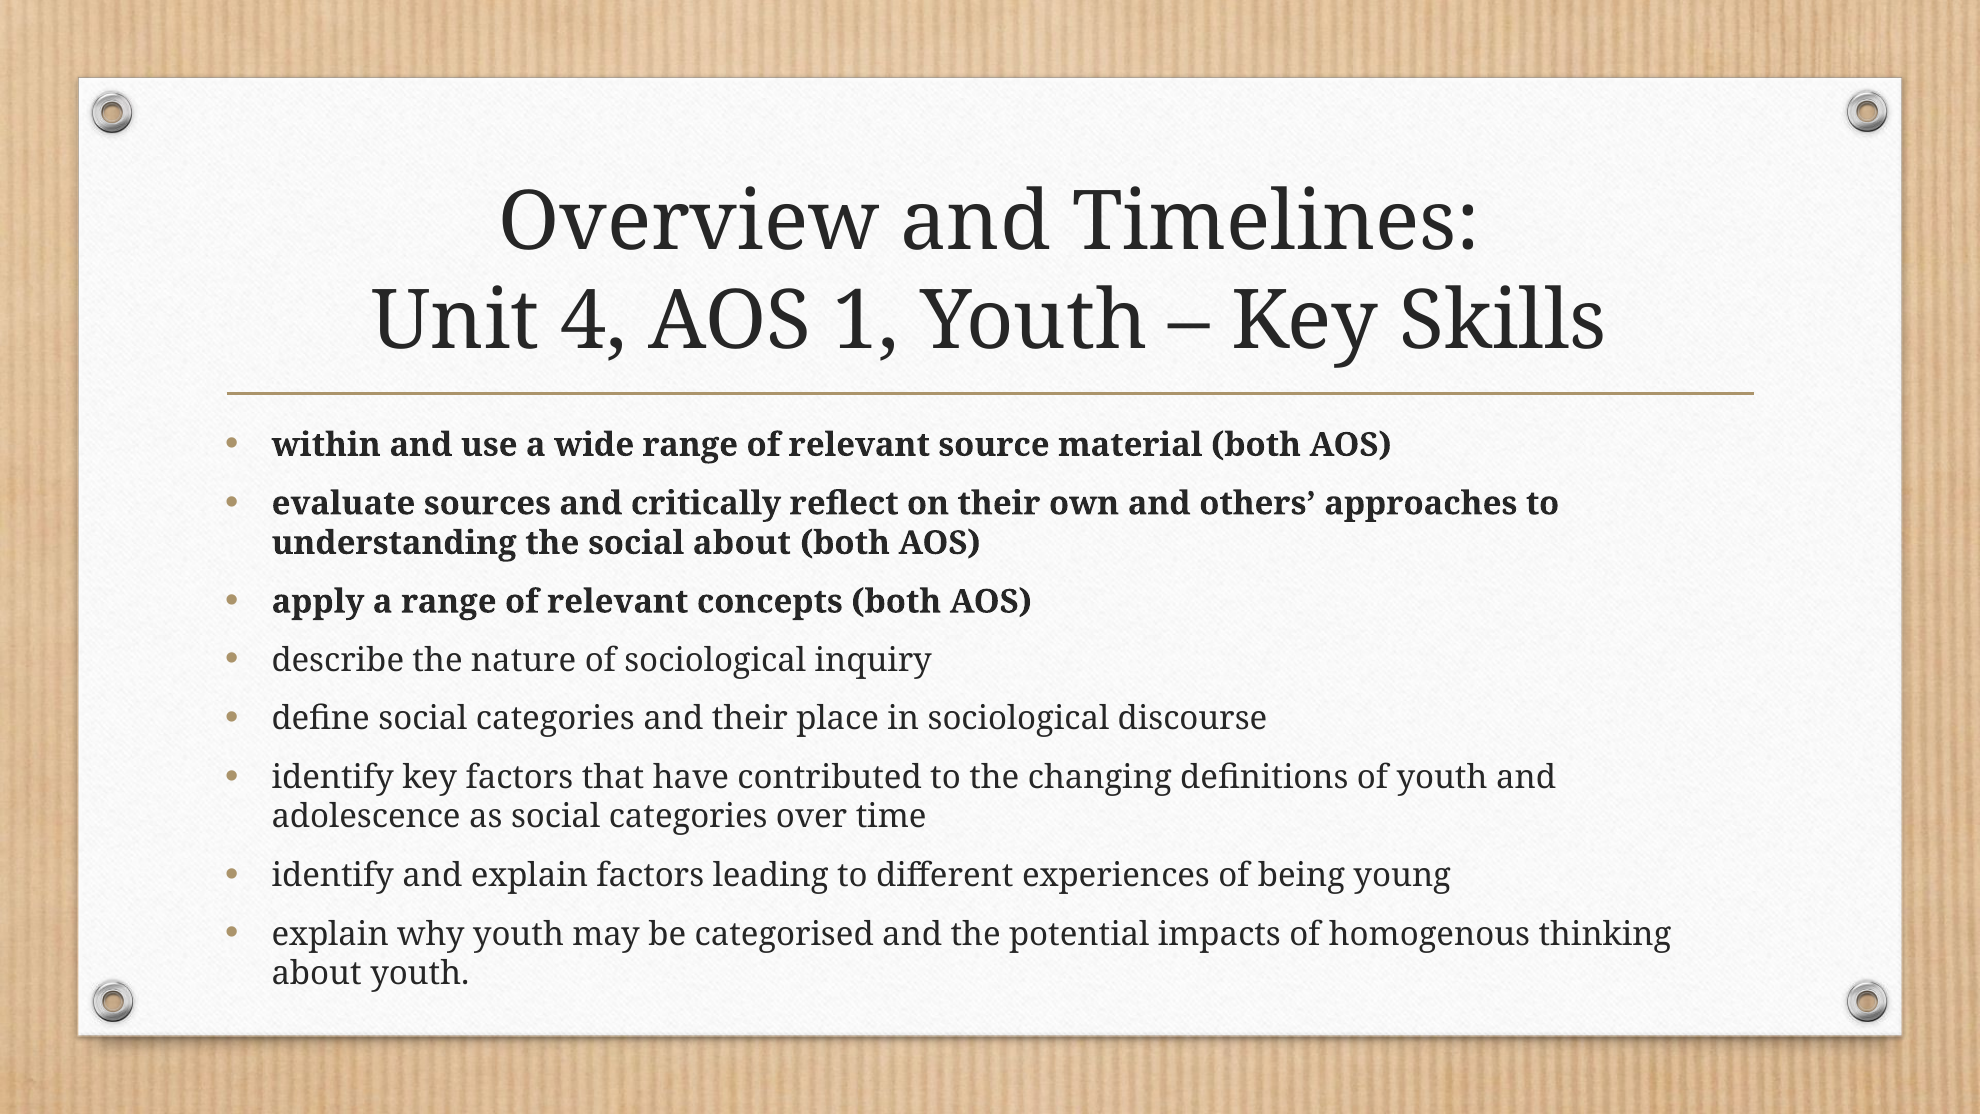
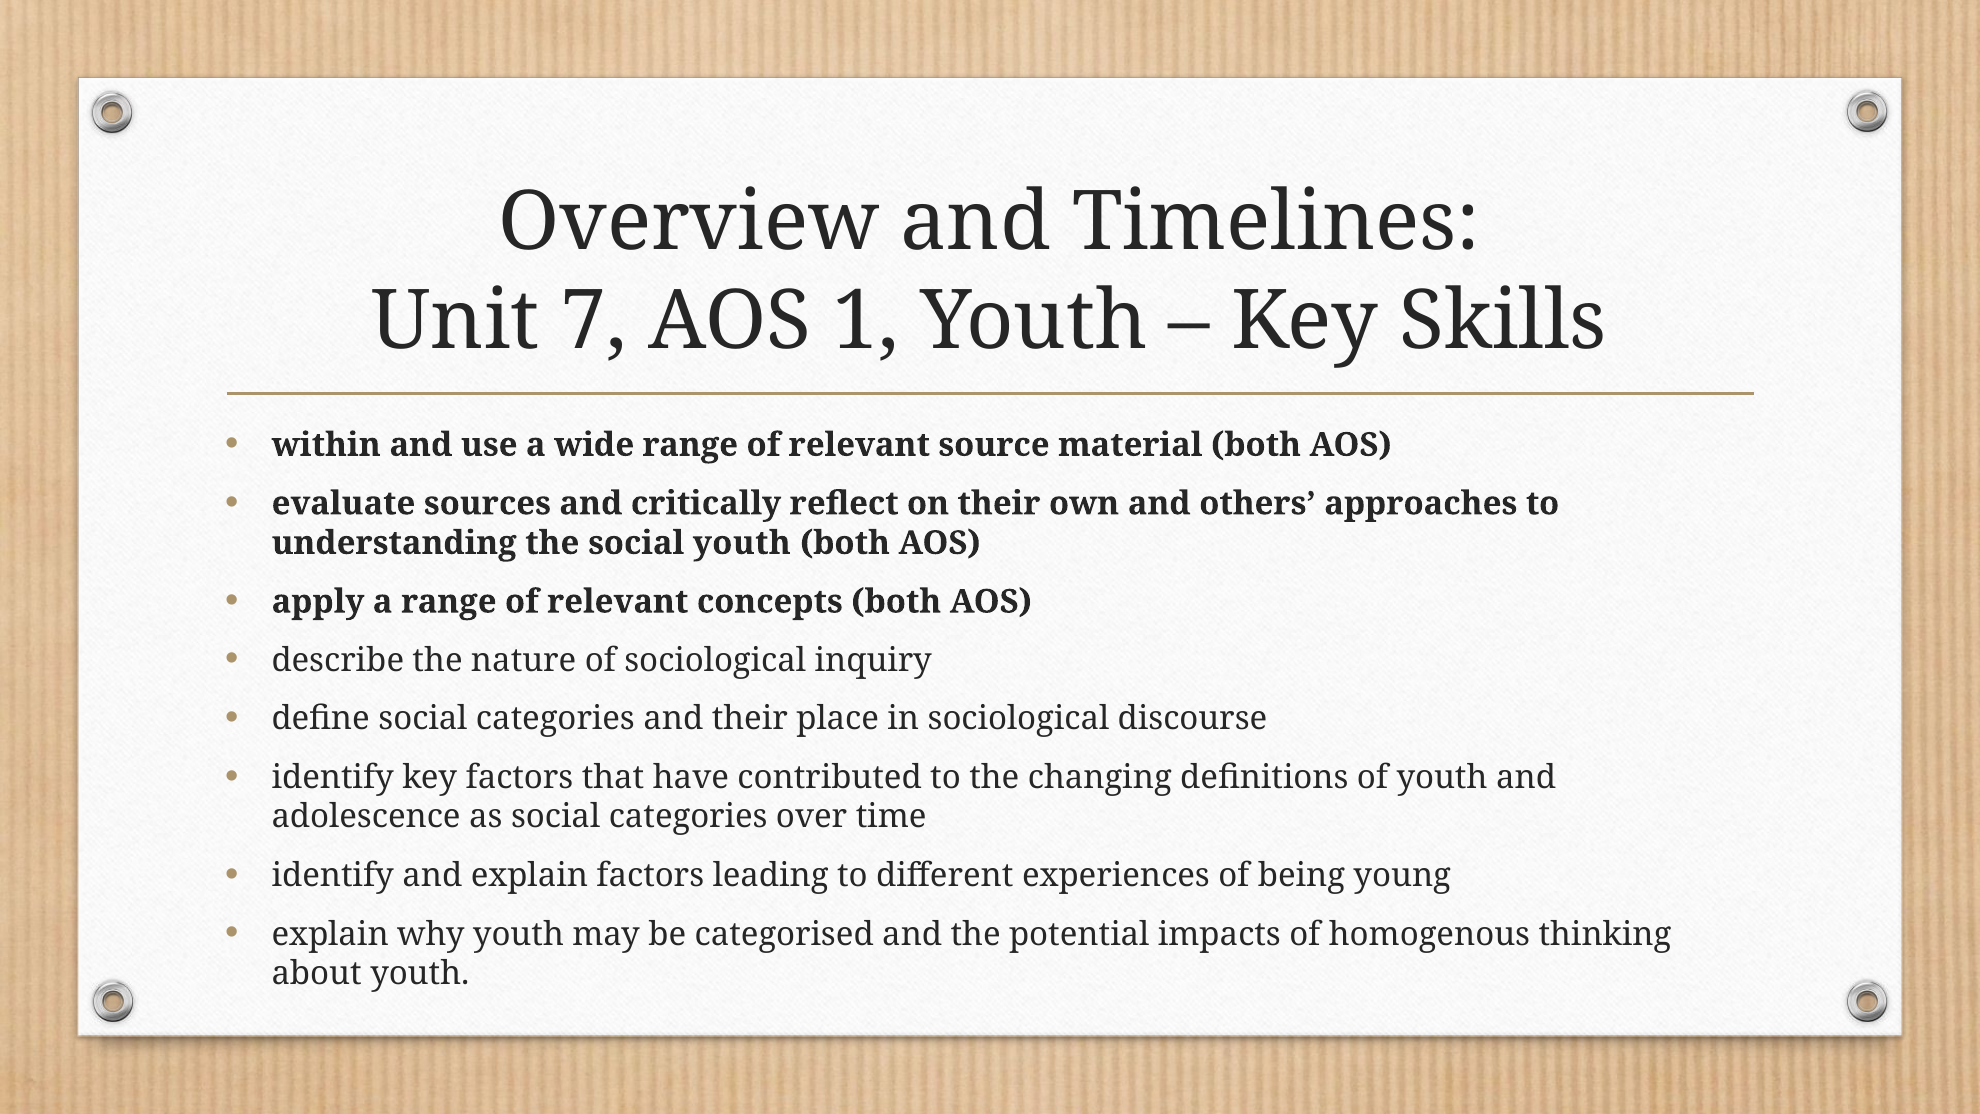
4: 4 -> 7
social about: about -> youth
